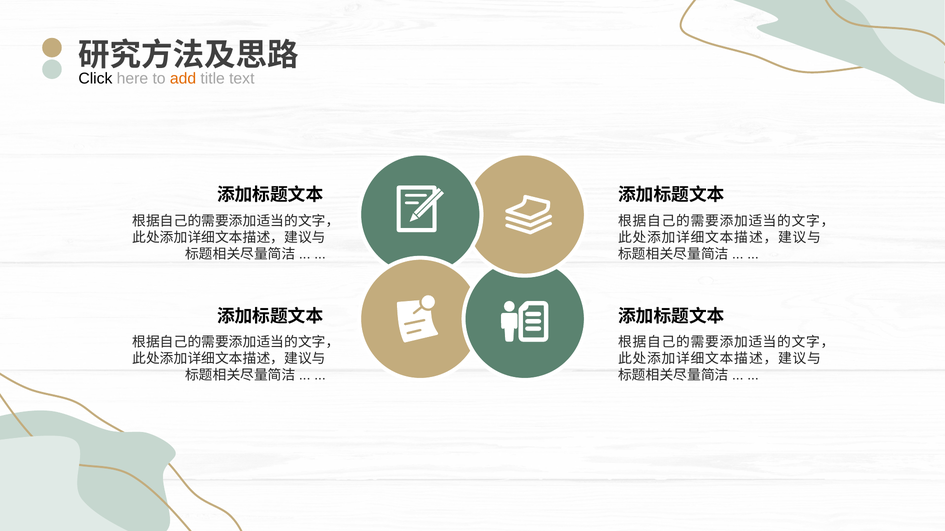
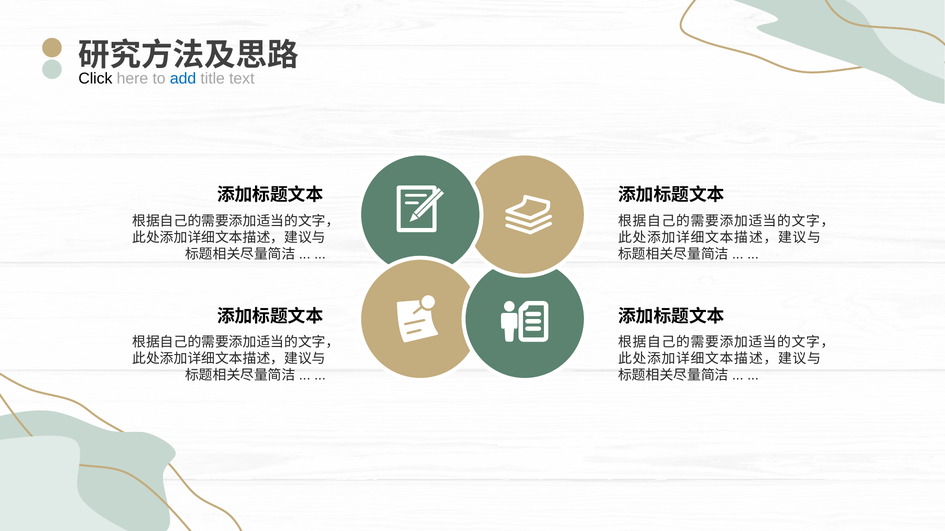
add colour: orange -> blue
